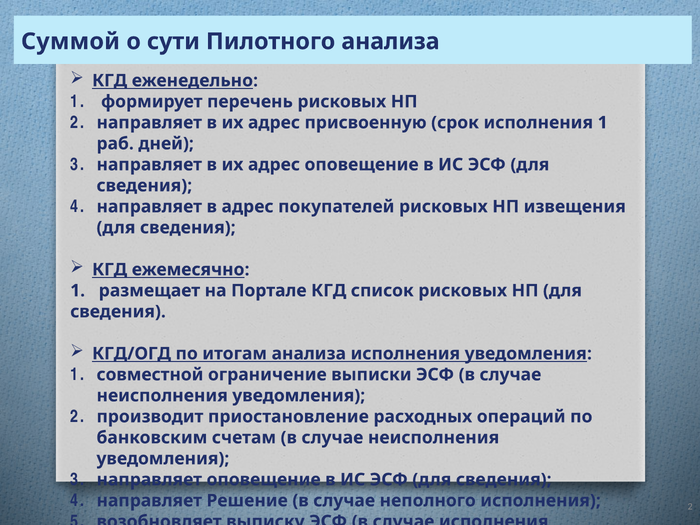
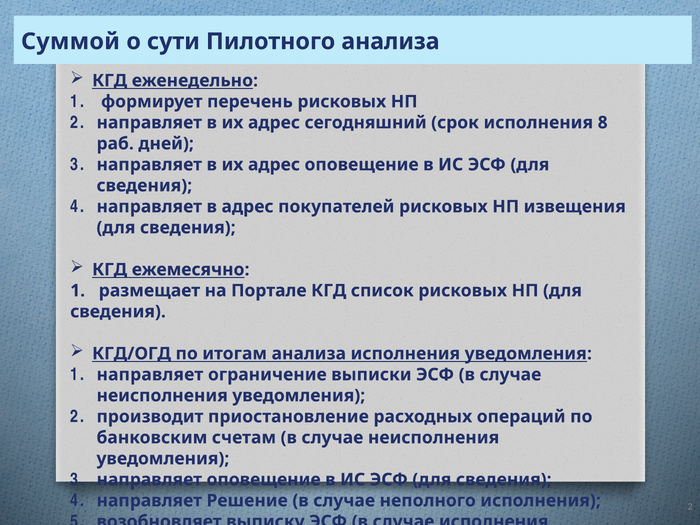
адрес присвоенную: присвоенную -> сегодняшний
исполнения 1: 1 -> 8
1 совместной: совместной -> направляет
